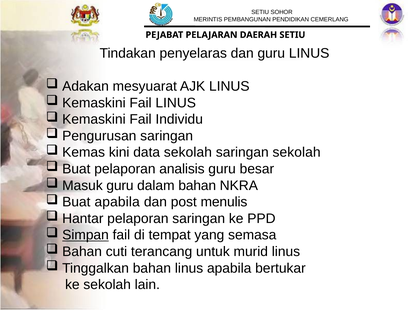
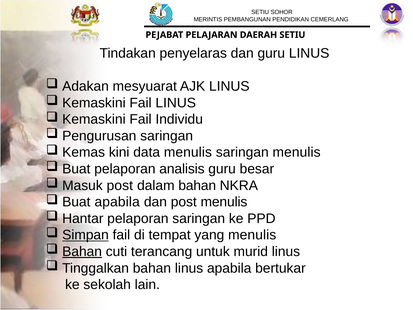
data sekolah: sekolah -> menulis
saringan sekolah: sekolah -> menulis
Masuk guru: guru -> post
yang semasa: semasa -> menulis
Bahan at (82, 251) underline: none -> present
